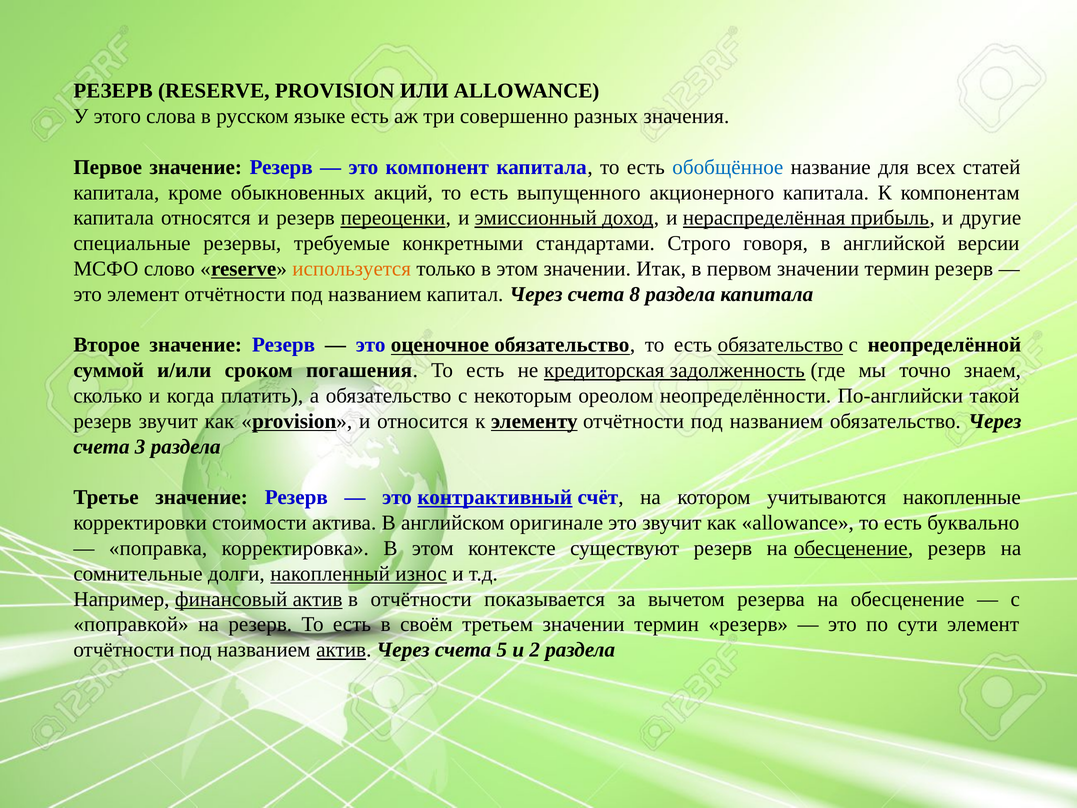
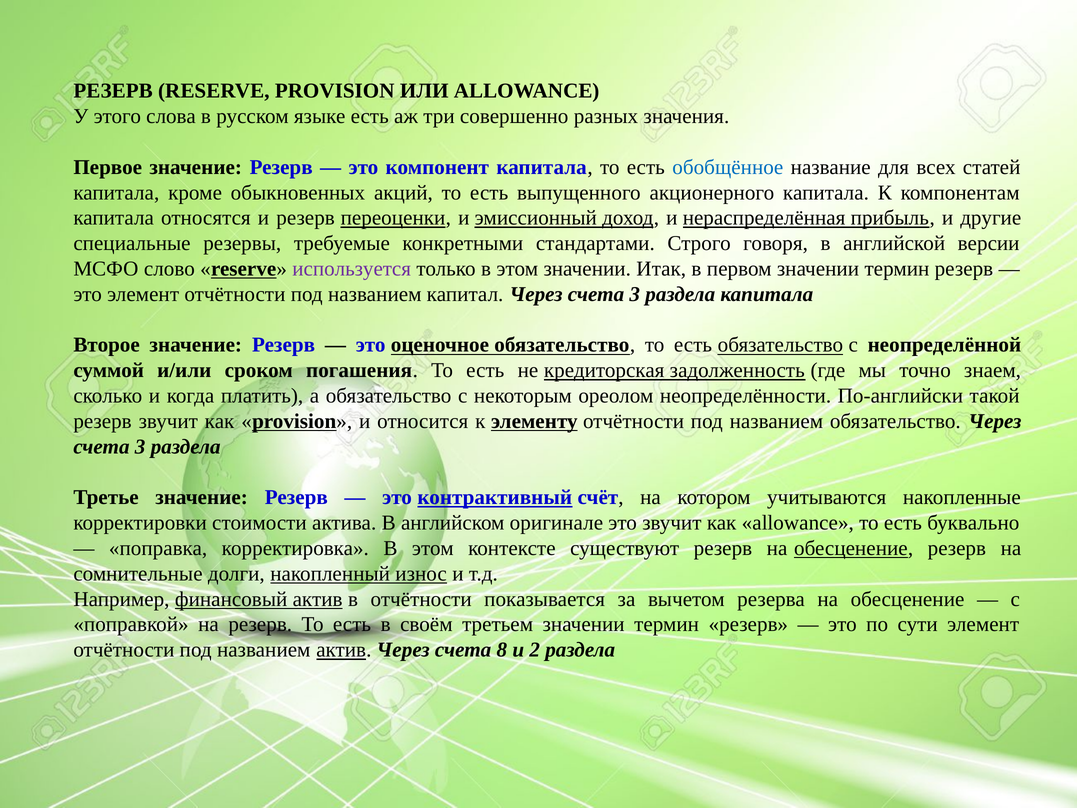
используется colour: orange -> purple
капитал Через счета 8: 8 -> 3
5: 5 -> 8
